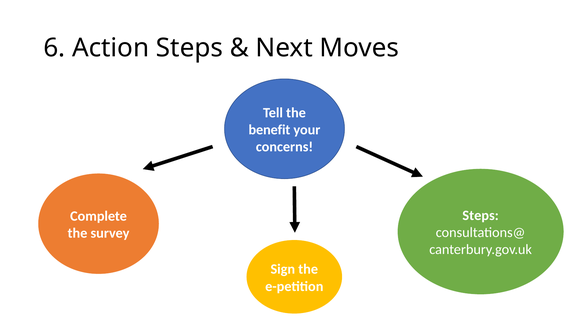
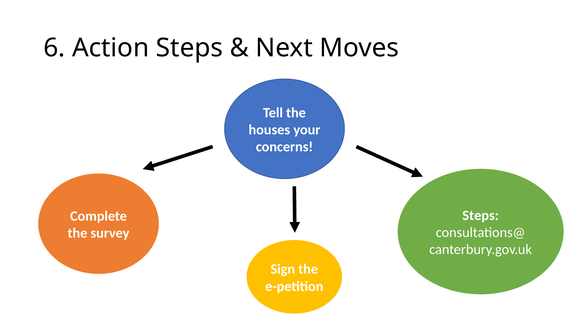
benefit: benefit -> houses
